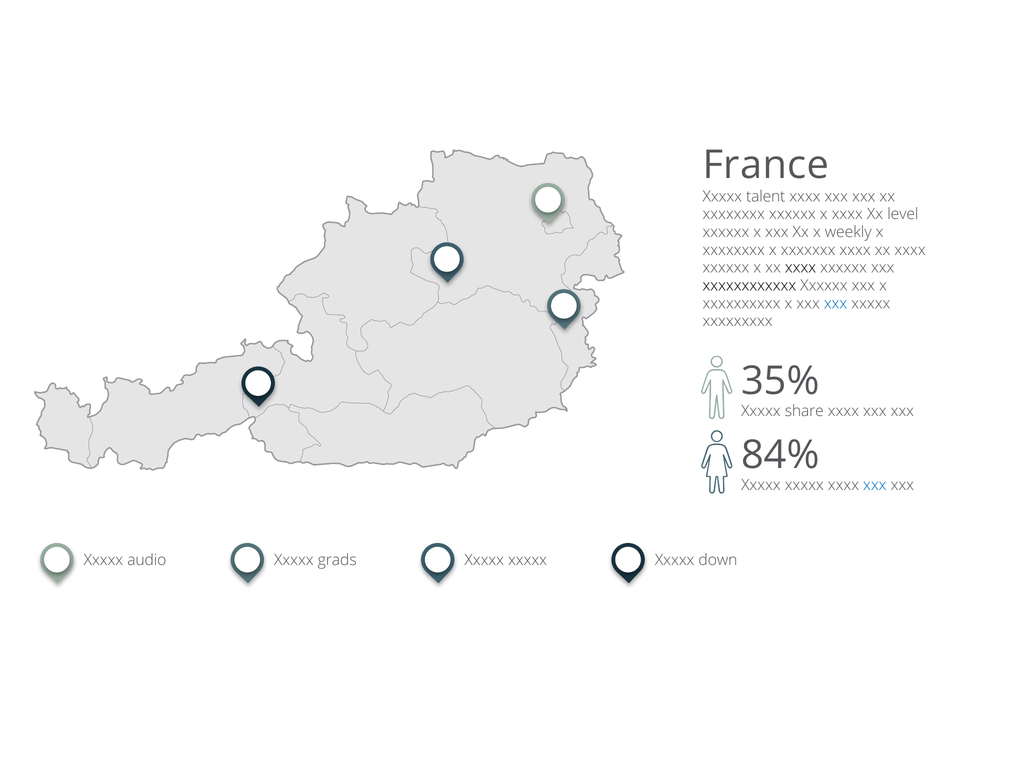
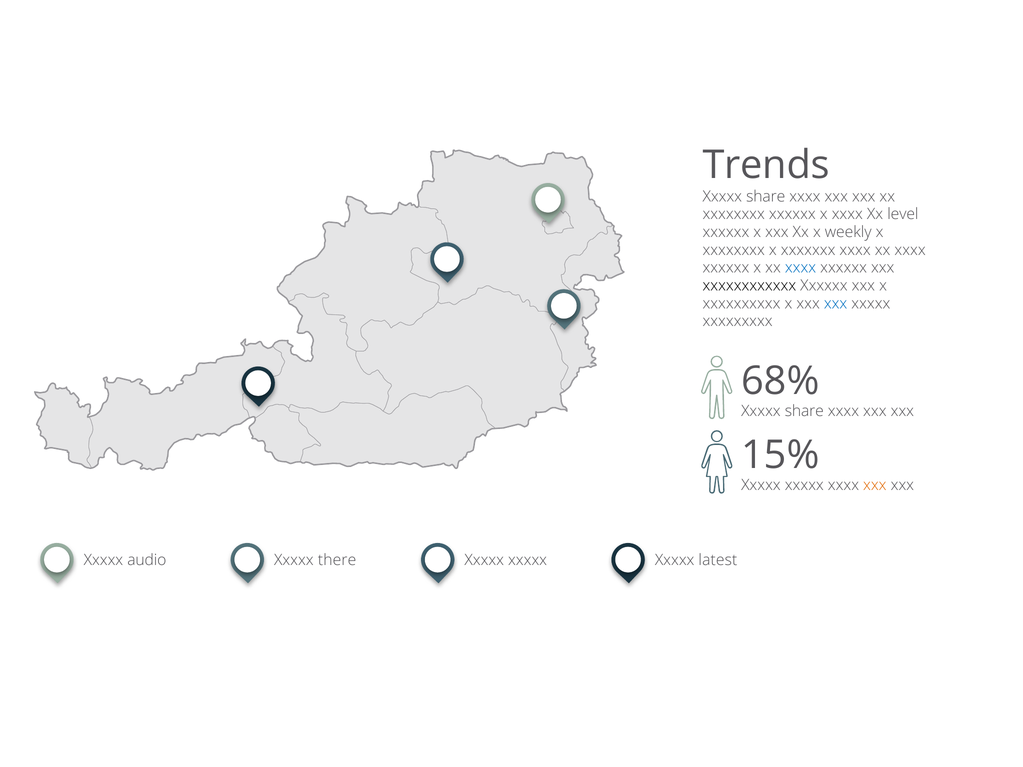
France: France -> Trends
talent at (766, 196): talent -> share
xxxx at (801, 268) colour: black -> blue
35%: 35% -> 68%
84%: 84% -> 15%
xxx at (875, 485) colour: blue -> orange
grads: grads -> there
down: down -> latest
